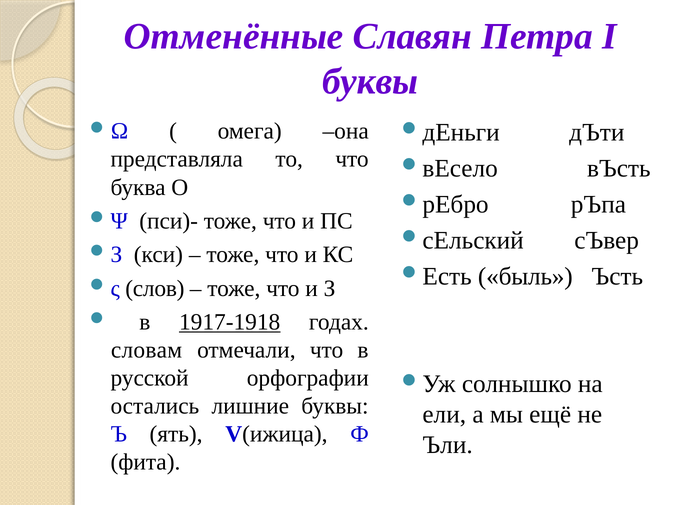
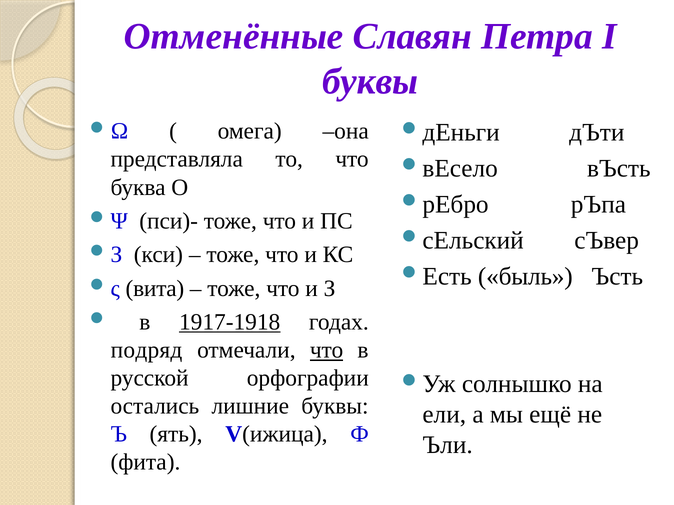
слов: слов -> вита
словам: словам -> подряд
что at (327, 350) underline: none -> present
